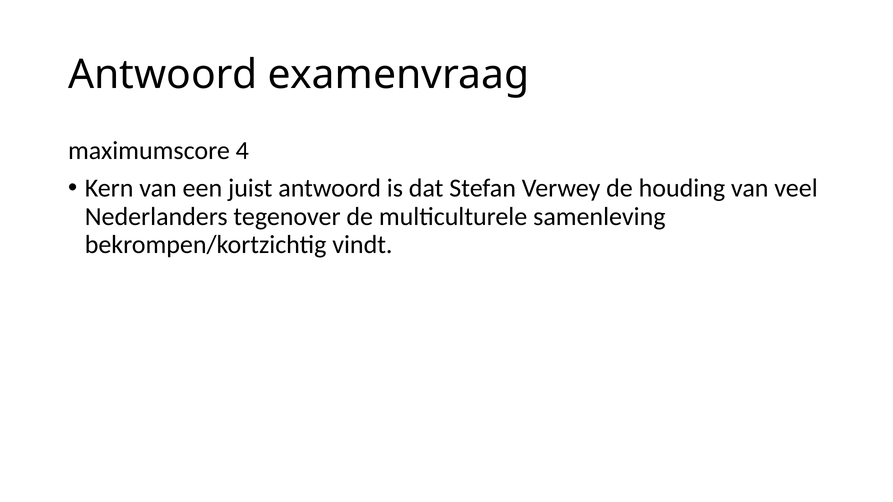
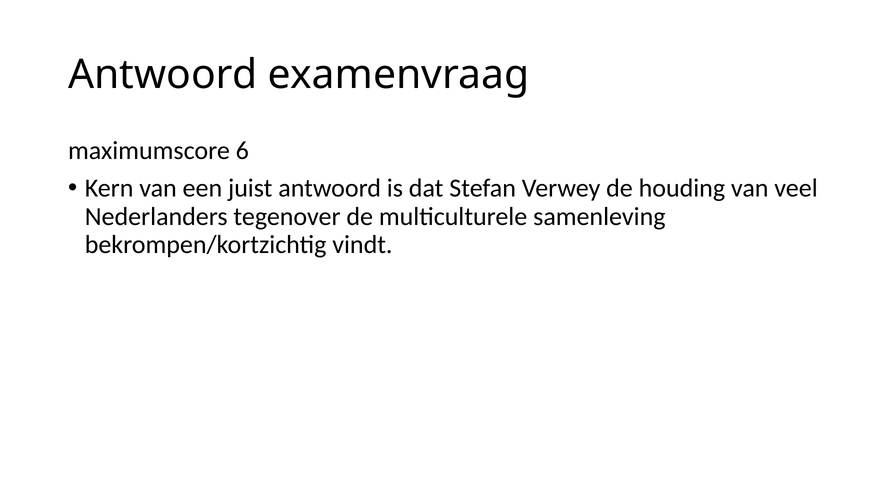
4: 4 -> 6
